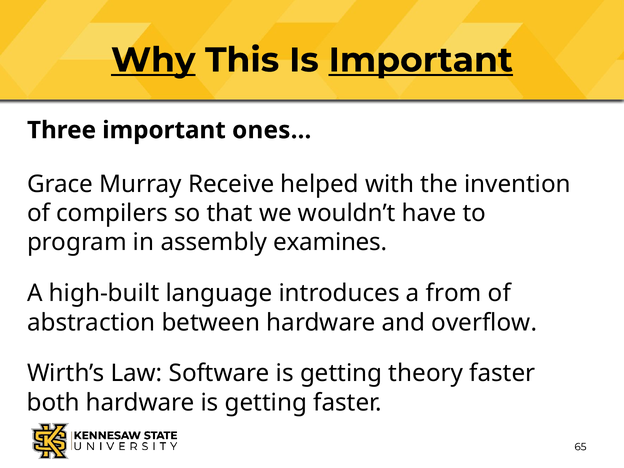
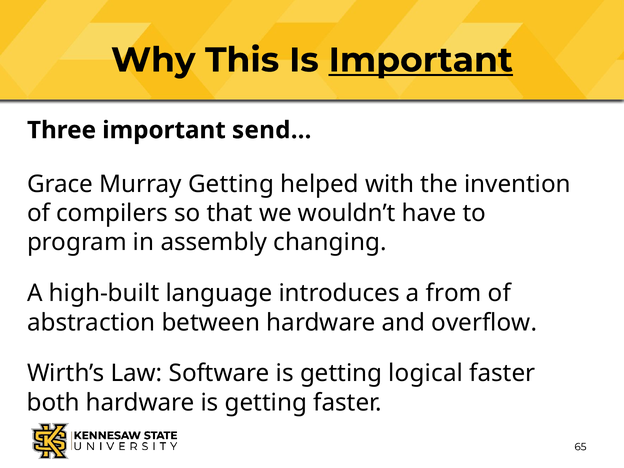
Why underline: present -> none
ones…: ones… -> send…
Murray Receive: Receive -> Getting
examines: examines -> changing
theory: theory -> logical
